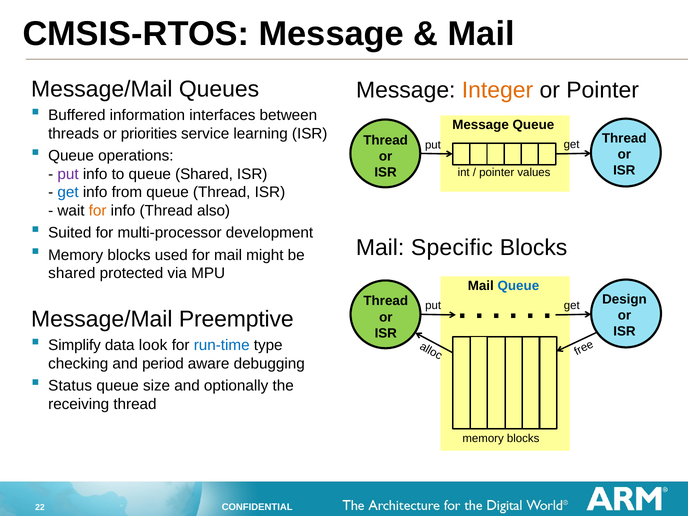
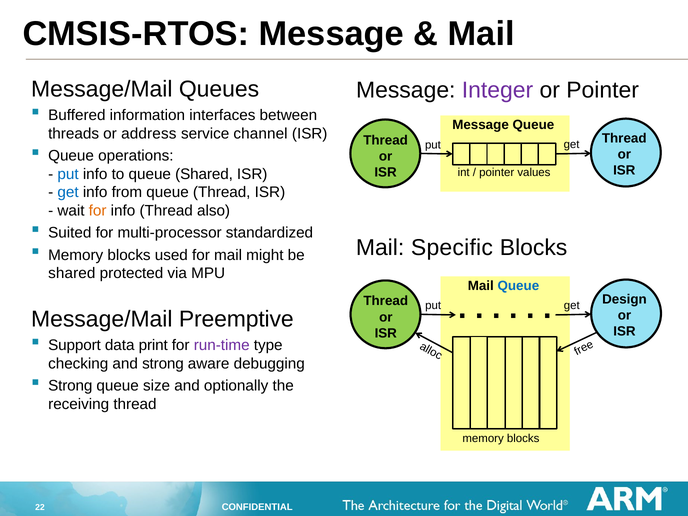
Integer colour: orange -> purple
priorities: priorities -> address
learning: learning -> channel
put at (68, 174) colour: purple -> blue
development: development -> standardized
Simplify: Simplify -> Support
look: look -> print
run-time colour: blue -> purple
and period: period -> strong
Status at (70, 386): Status -> Strong
